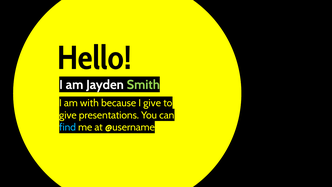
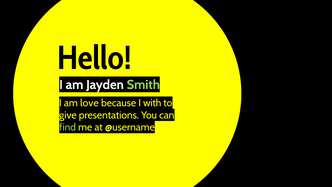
with: with -> love
I give: give -> with
find colour: light blue -> light green
